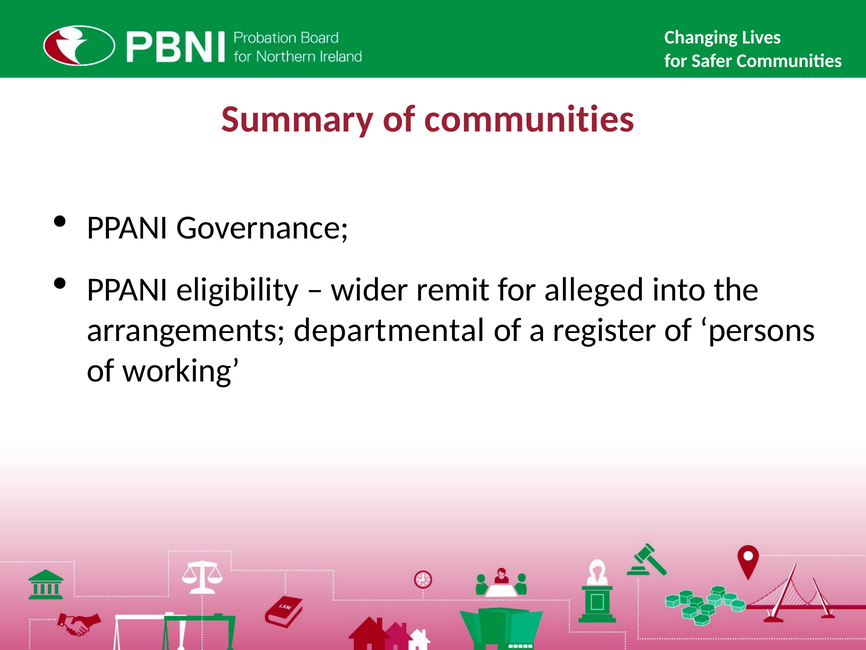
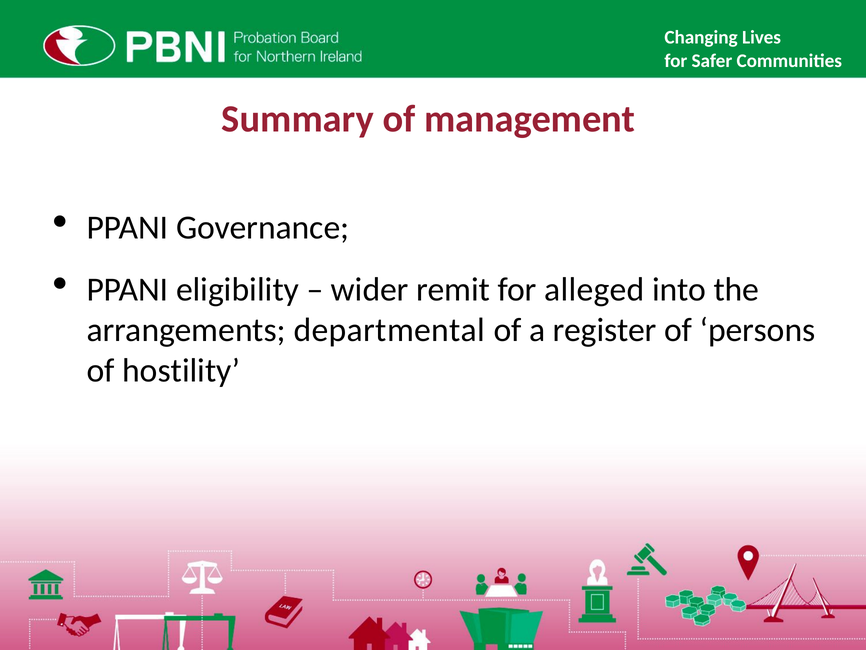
of communities: communities -> management
working: working -> hostility
